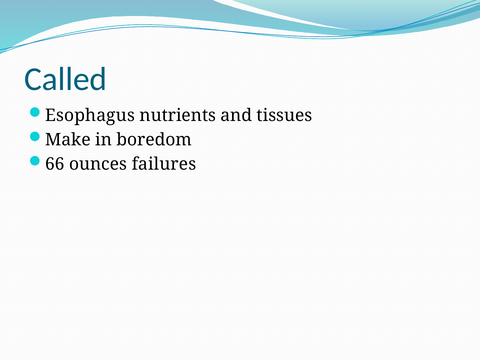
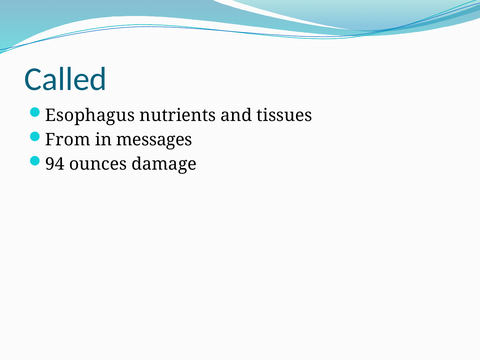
Make: Make -> From
boredom: boredom -> messages
66: 66 -> 94
failures: failures -> damage
